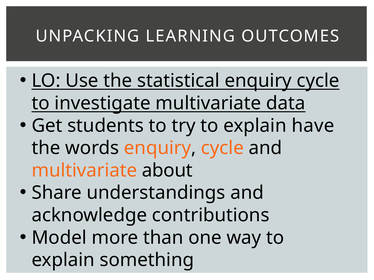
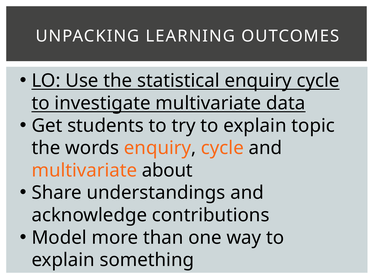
have: have -> topic
